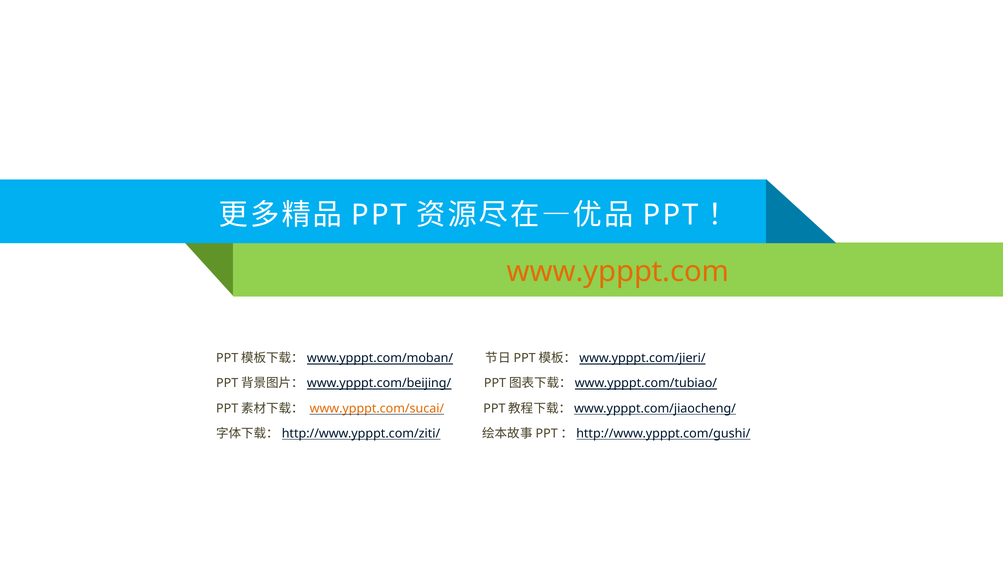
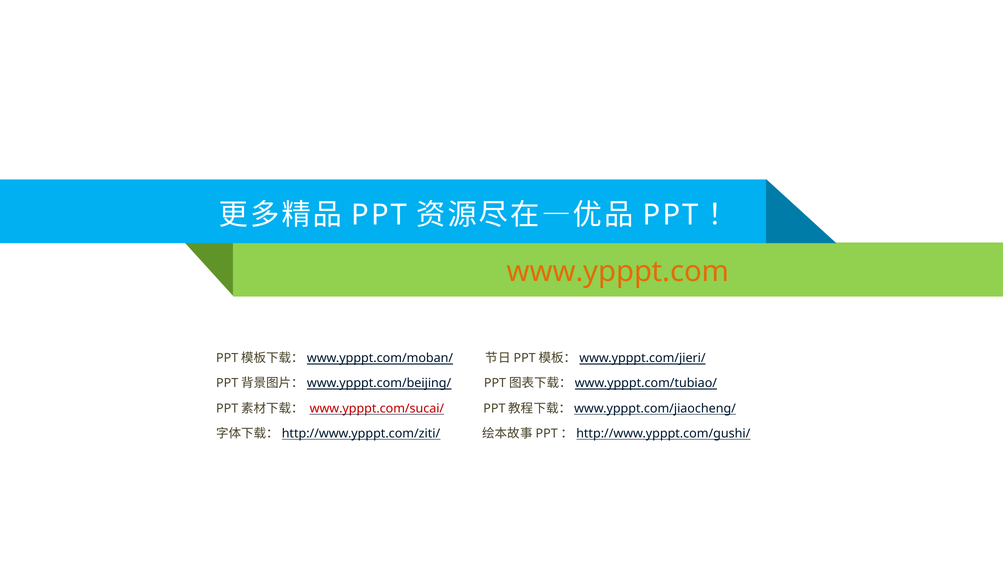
www.ypppt.com/sucai/ colour: orange -> red
